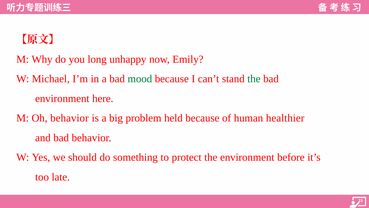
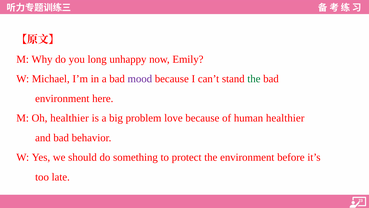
mood colour: green -> purple
Oh behavior: behavior -> healthier
held: held -> love
